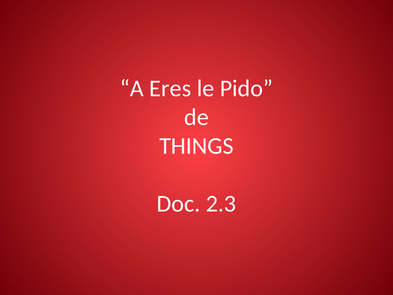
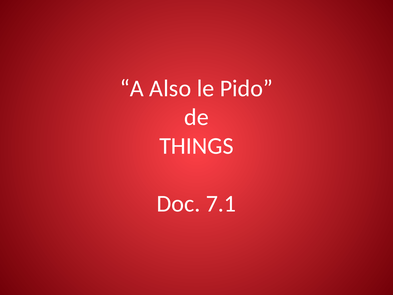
Eres: Eres -> Also
2.3: 2.3 -> 7.1
